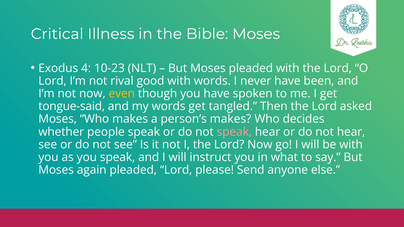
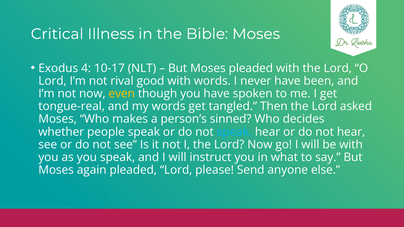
10-23: 10-23 -> 10-17
tongue-said: tongue-said -> tongue-real
person’s makes: makes -> sinned
speak at (234, 132) colour: pink -> light blue
